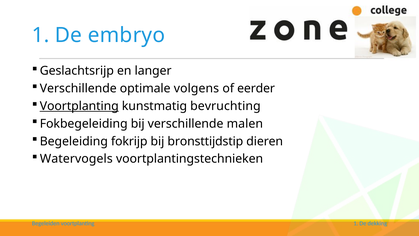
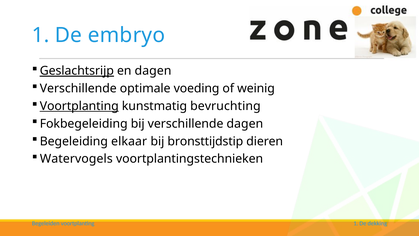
Geslachtsrijp underline: none -> present
en langer: langer -> dagen
volgens: volgens -> voeding
eerder: eerder -> weinig
verschillende malen: malen -> dagen
fokrijp: fokrijp -> elkaar
